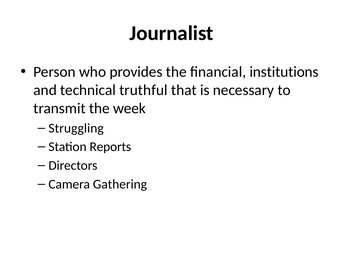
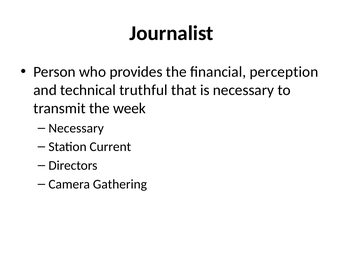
institutions: institutions -> perception
Struggling at (76, 128): Struggling -> Necessary
Reports: Reports -> Current
